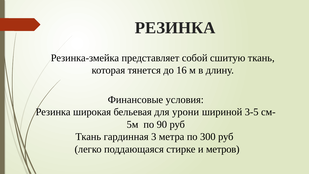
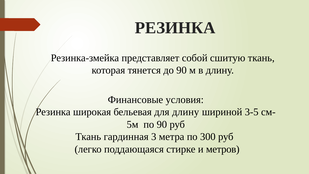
до 16: 16 -> 90
для урони: урони -> длину
